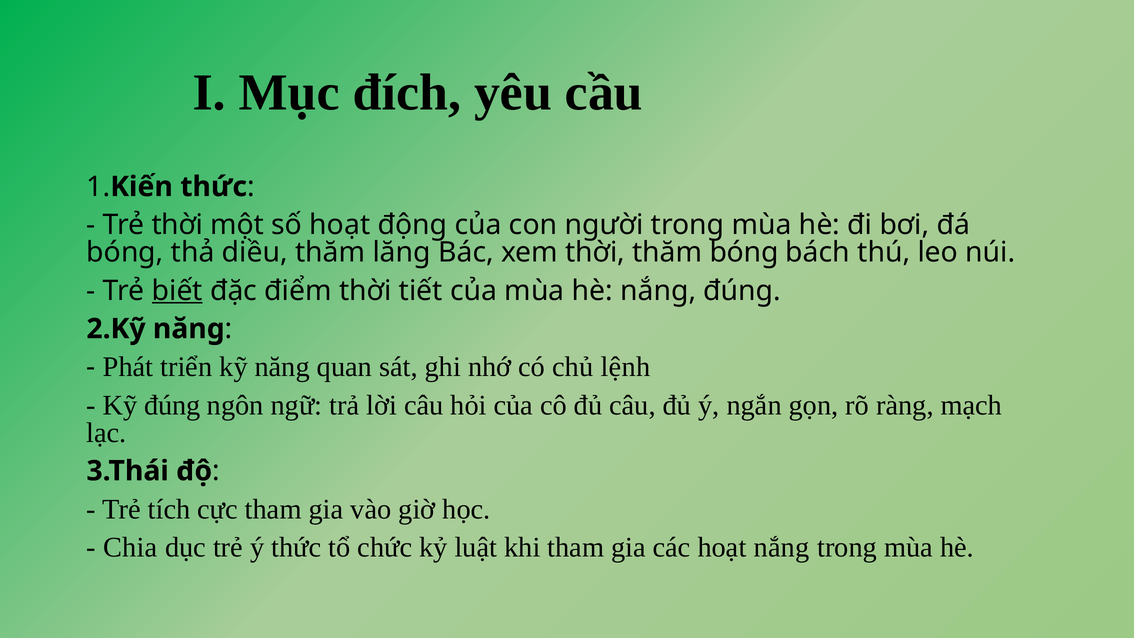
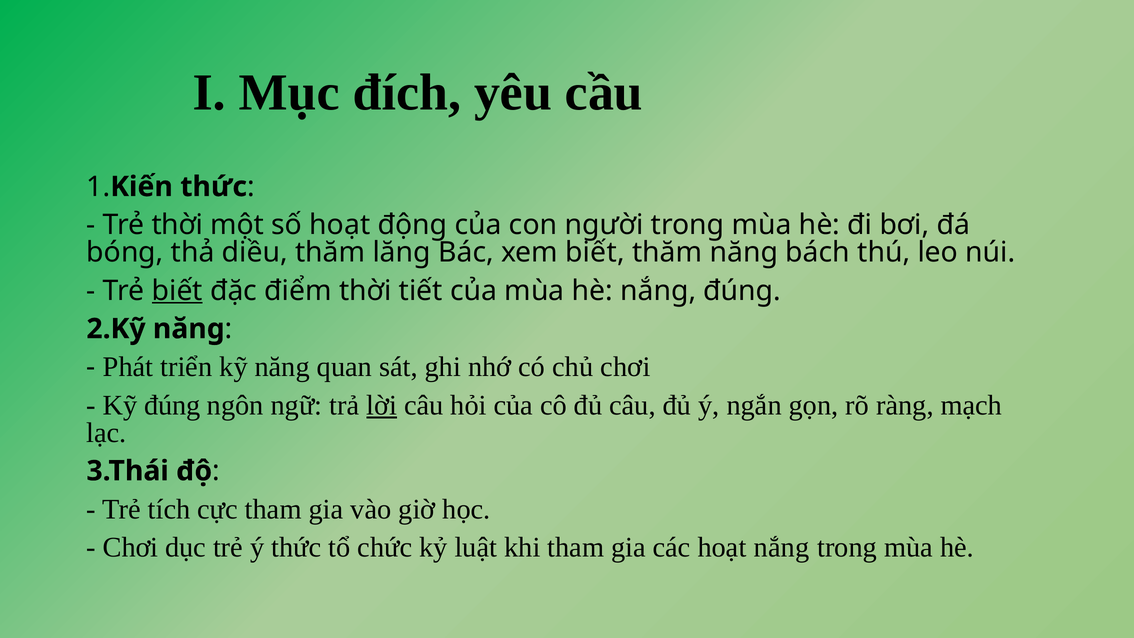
xem thời: thời -> biết
thăm bóng: bóng -> năng
chủ lệnh: lệnh -> chơi
lời underline: none -> present
Chia at (130, 547): Chia -> Chơi
